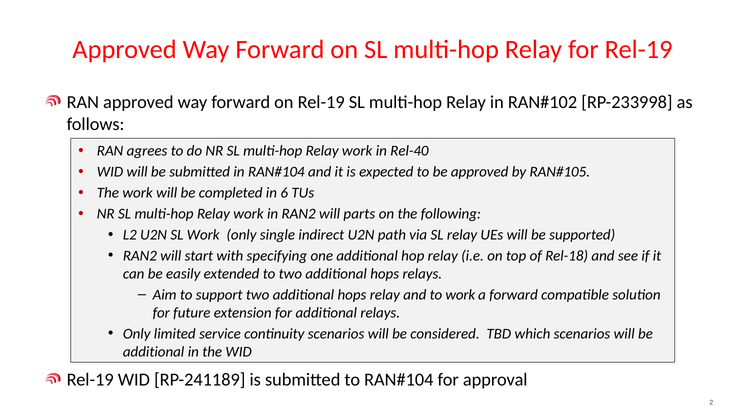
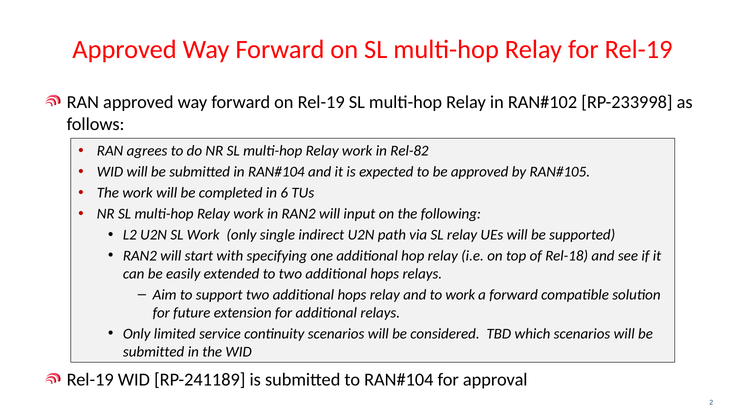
Rel-40: Rel-40 -> Rel-82
parts: parts -> input
additional at (154, 352): additional -> submitted
